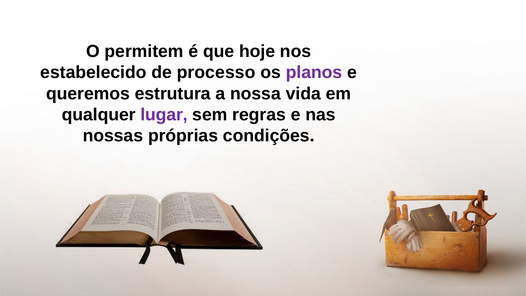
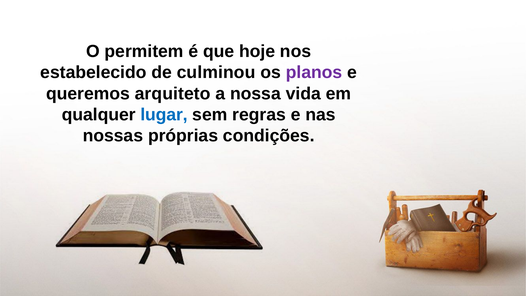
processo: processo -> culminou
estrutura: estrutura -> arquiteto
lugar colour: purple -> blue
